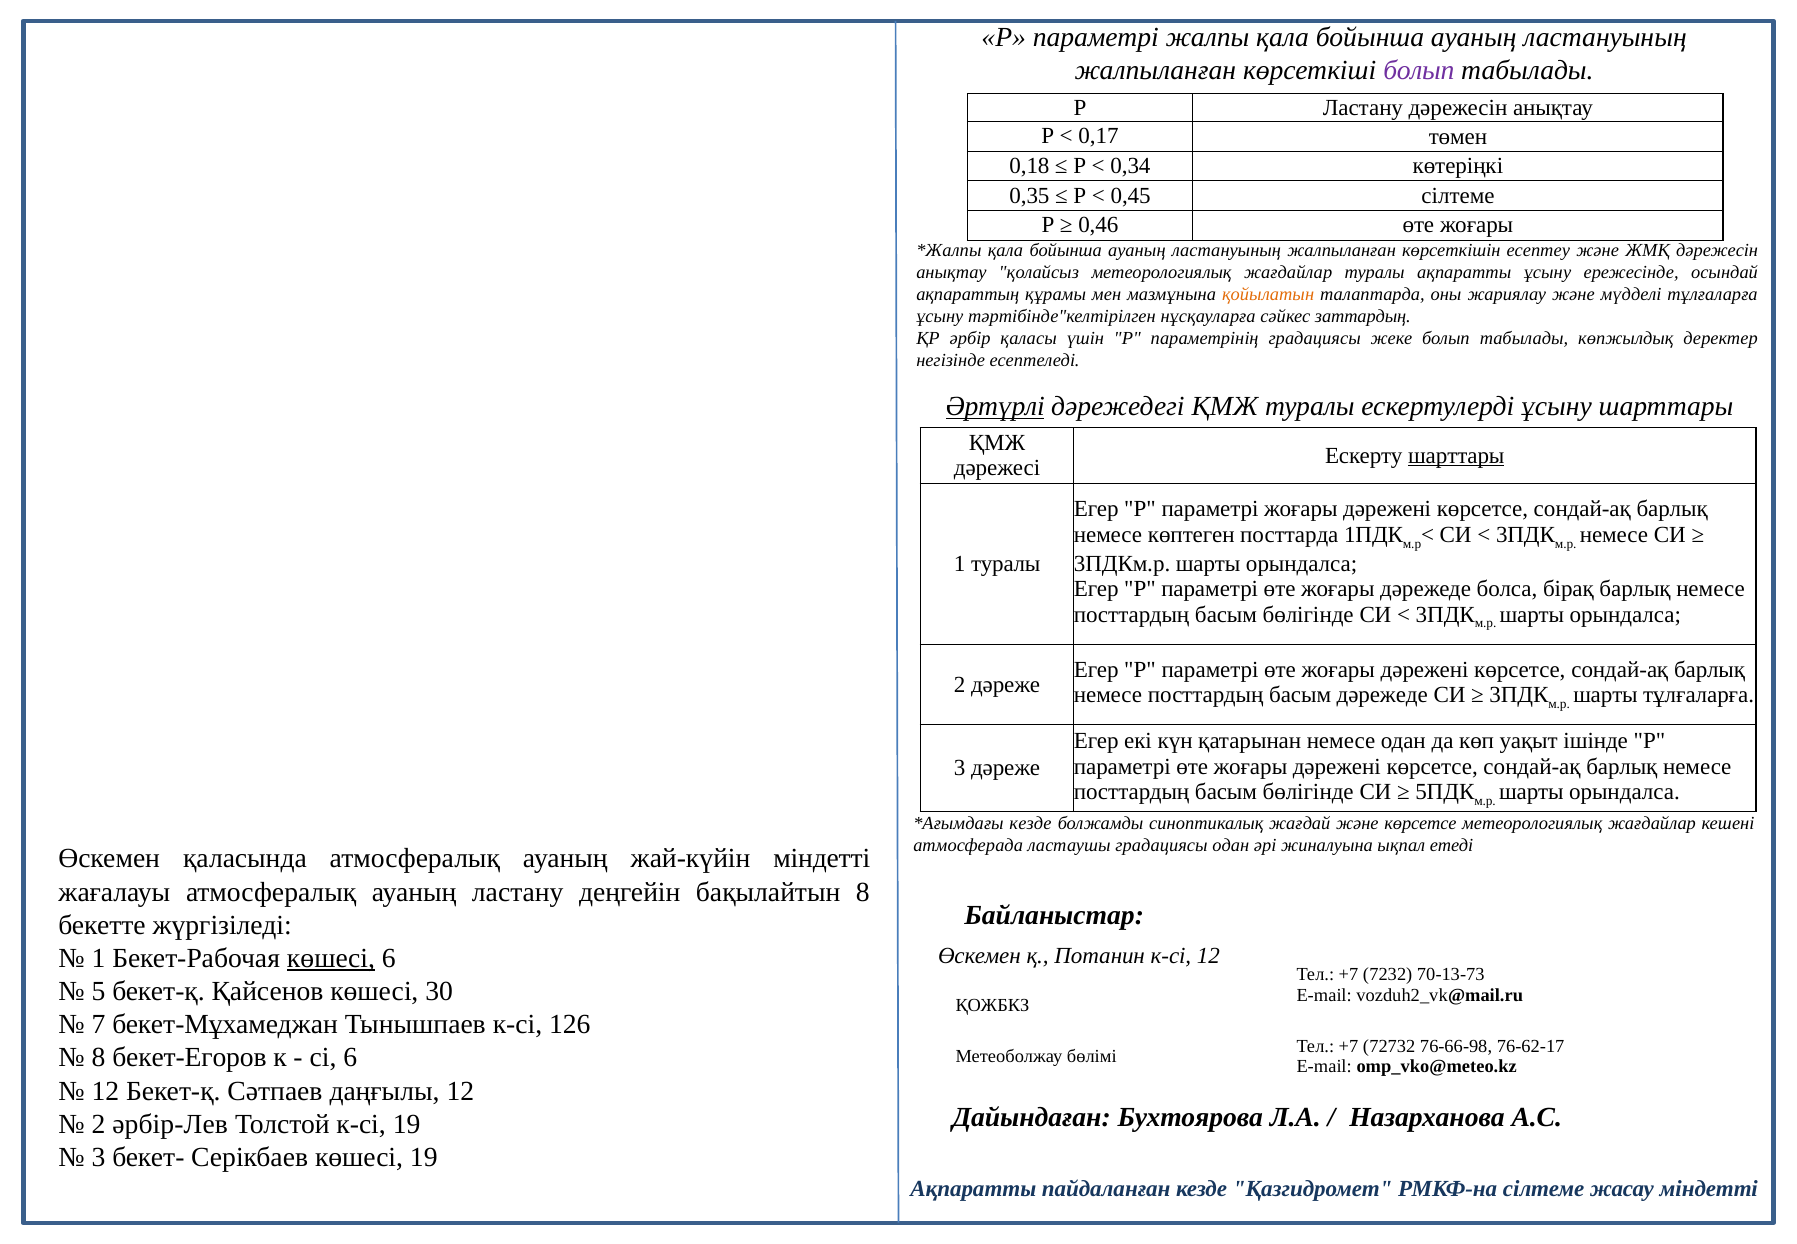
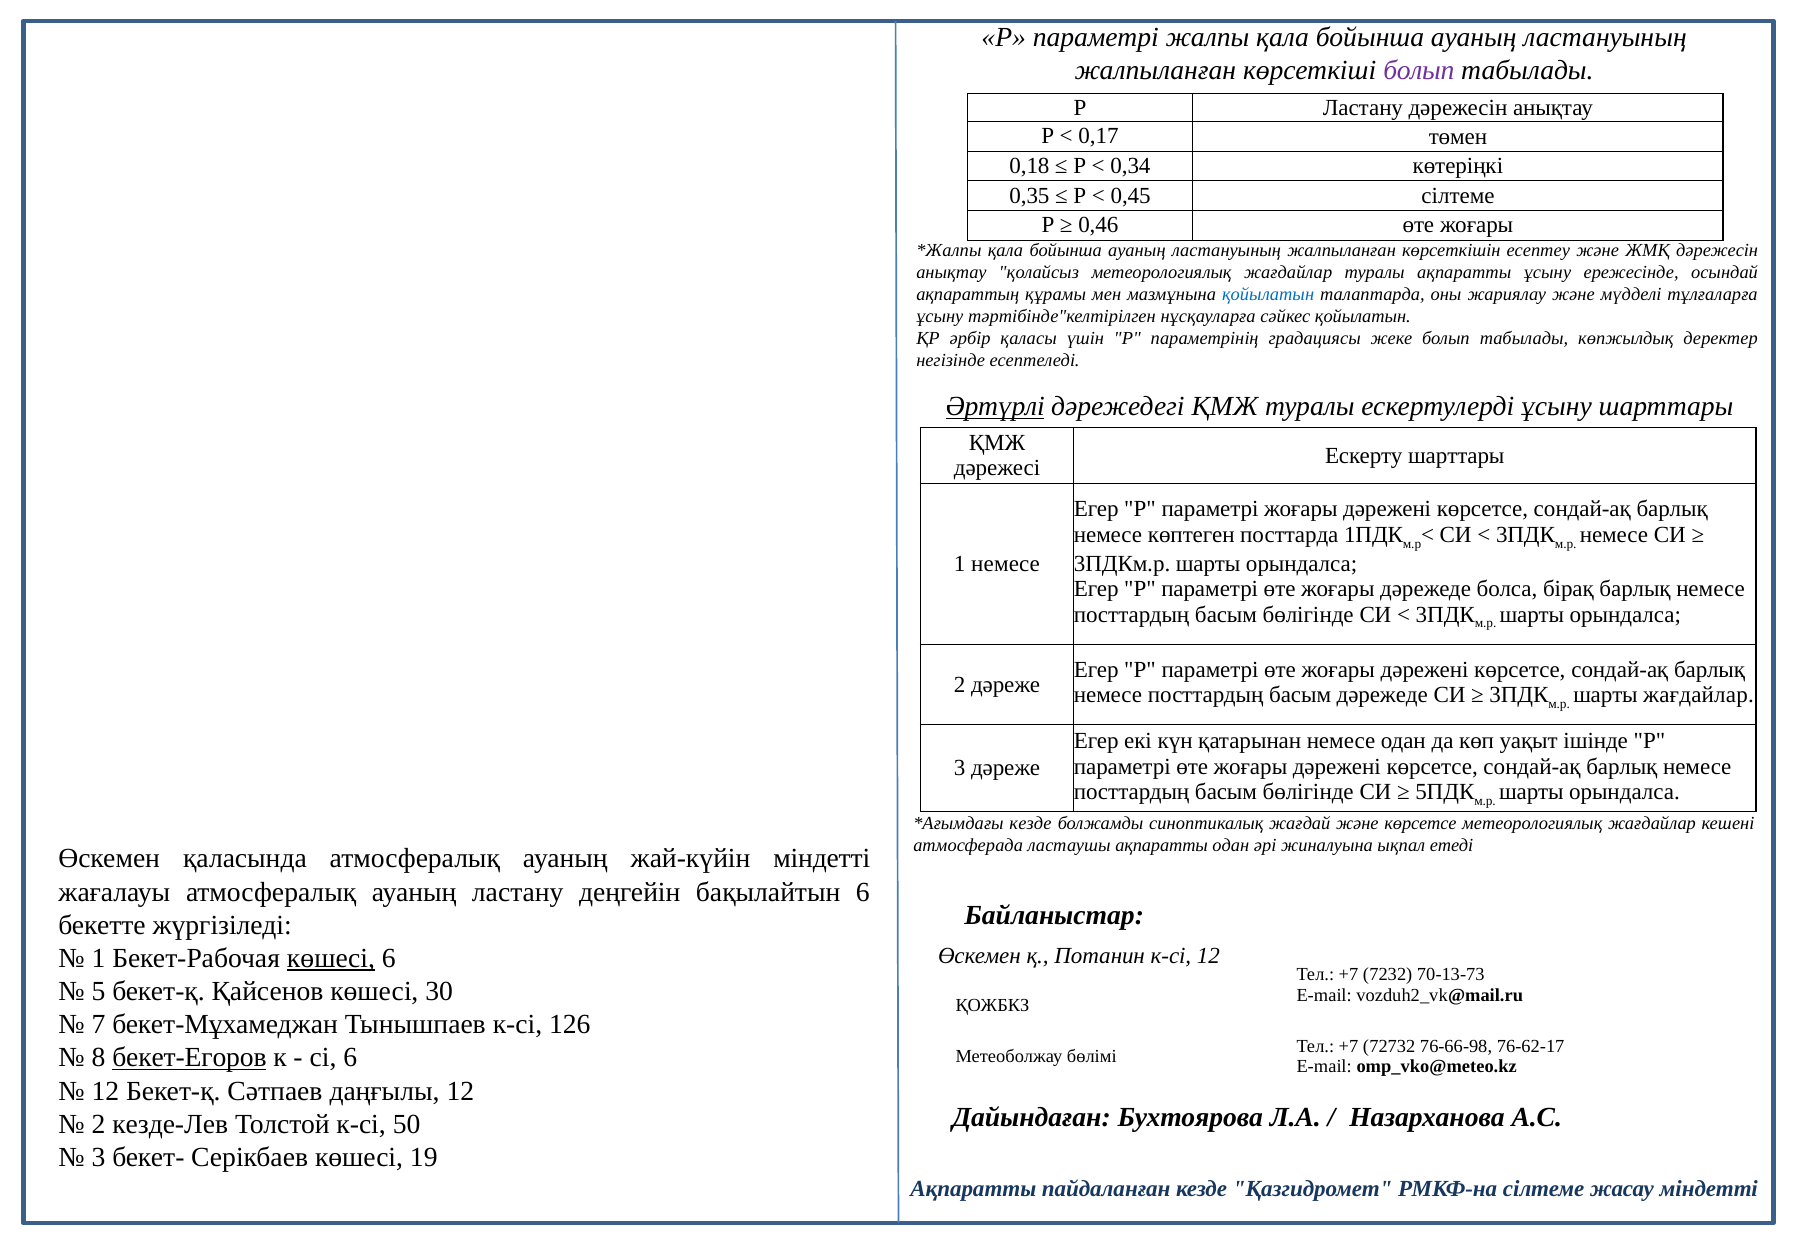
қойылатын at (1268, 294) colour: orange -> blue
сәйкес заттардың: заттардың -> қойылатын
шарттары at (1456, 456) underline: present -> none
1 туралы: туралы -> немесе
шарты тұлғаларға: тұлғаларға -> жағдайлар
ластаушы градациясы: градациясы -> ақпаратты
бақылайтын 8: 8 -> 6
бекет-Егоров underline: none -> present
әрбір-Лев: әрбір-Лев -> кезде-Лев
к-сі 19: 19 -> 50
